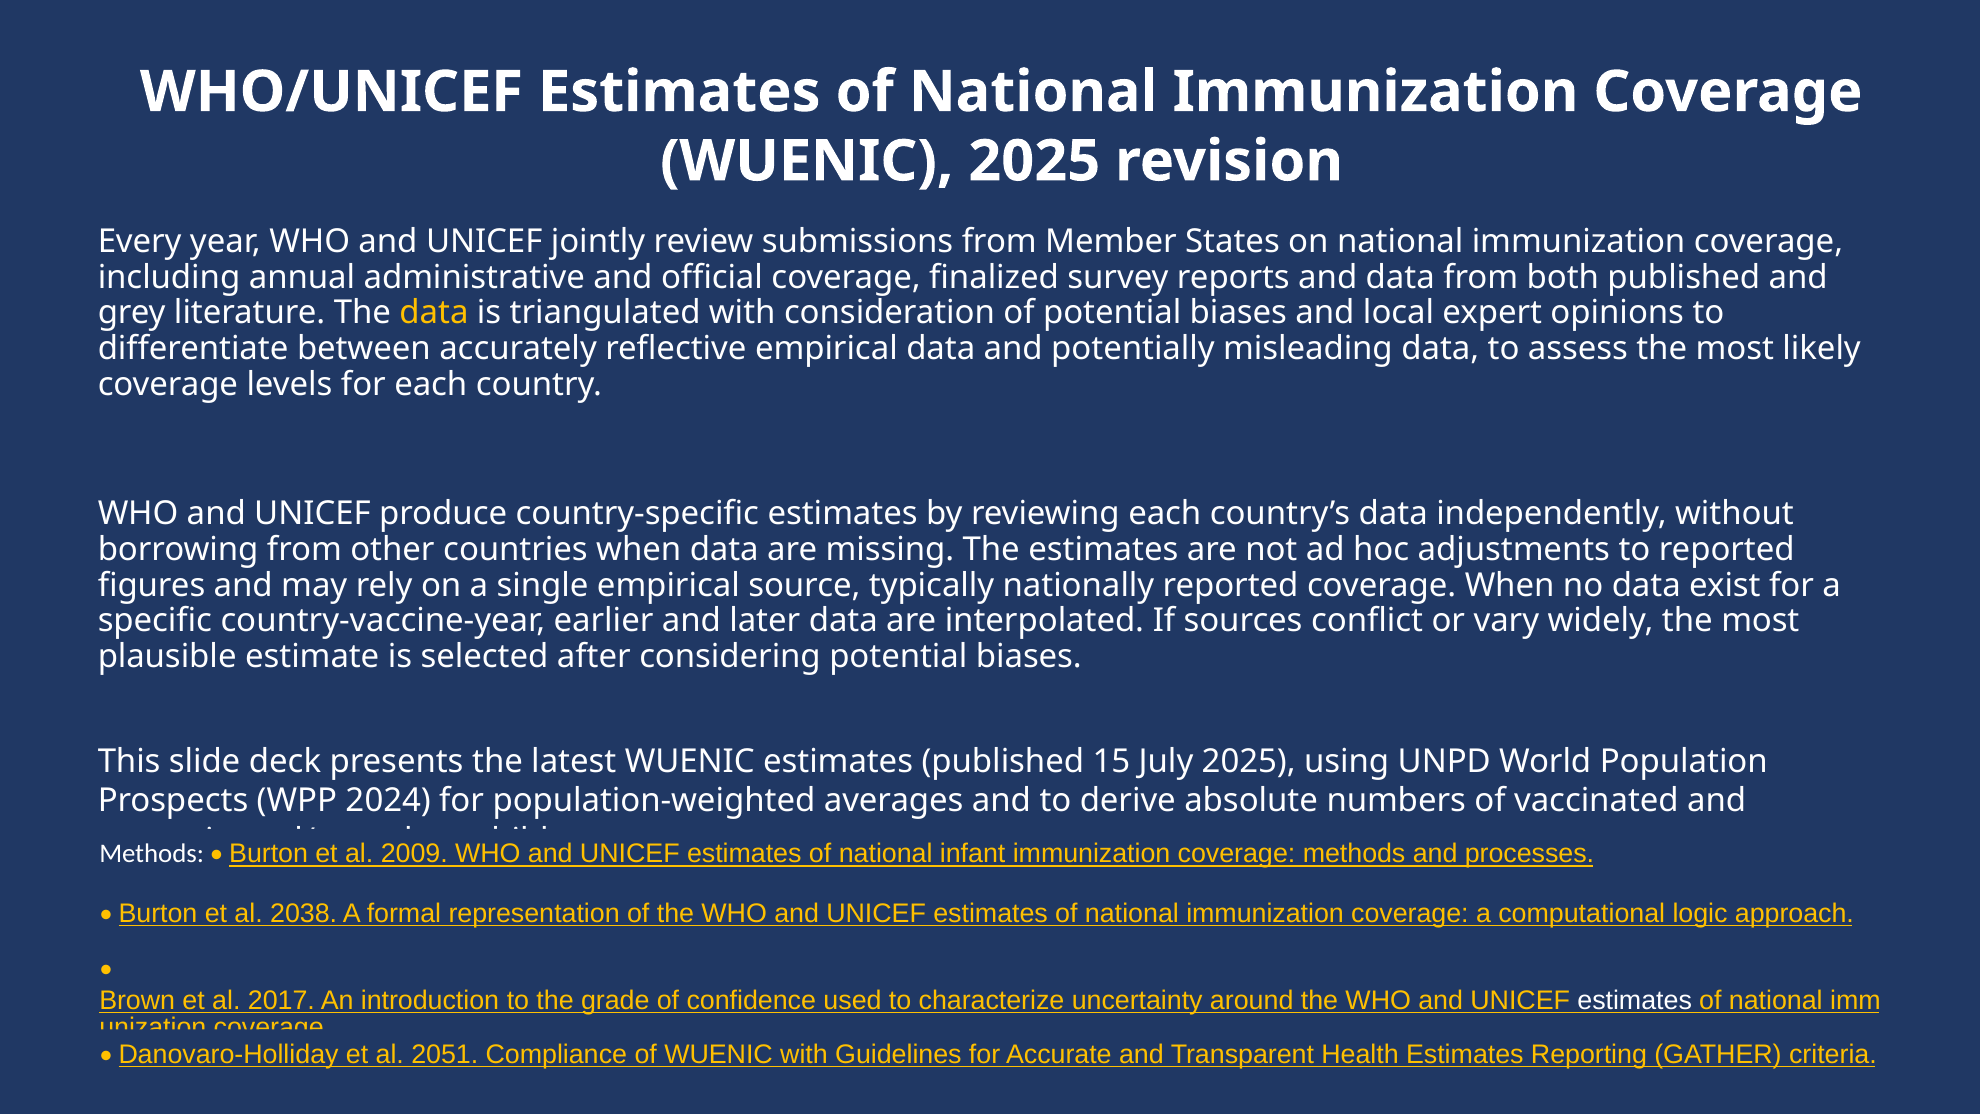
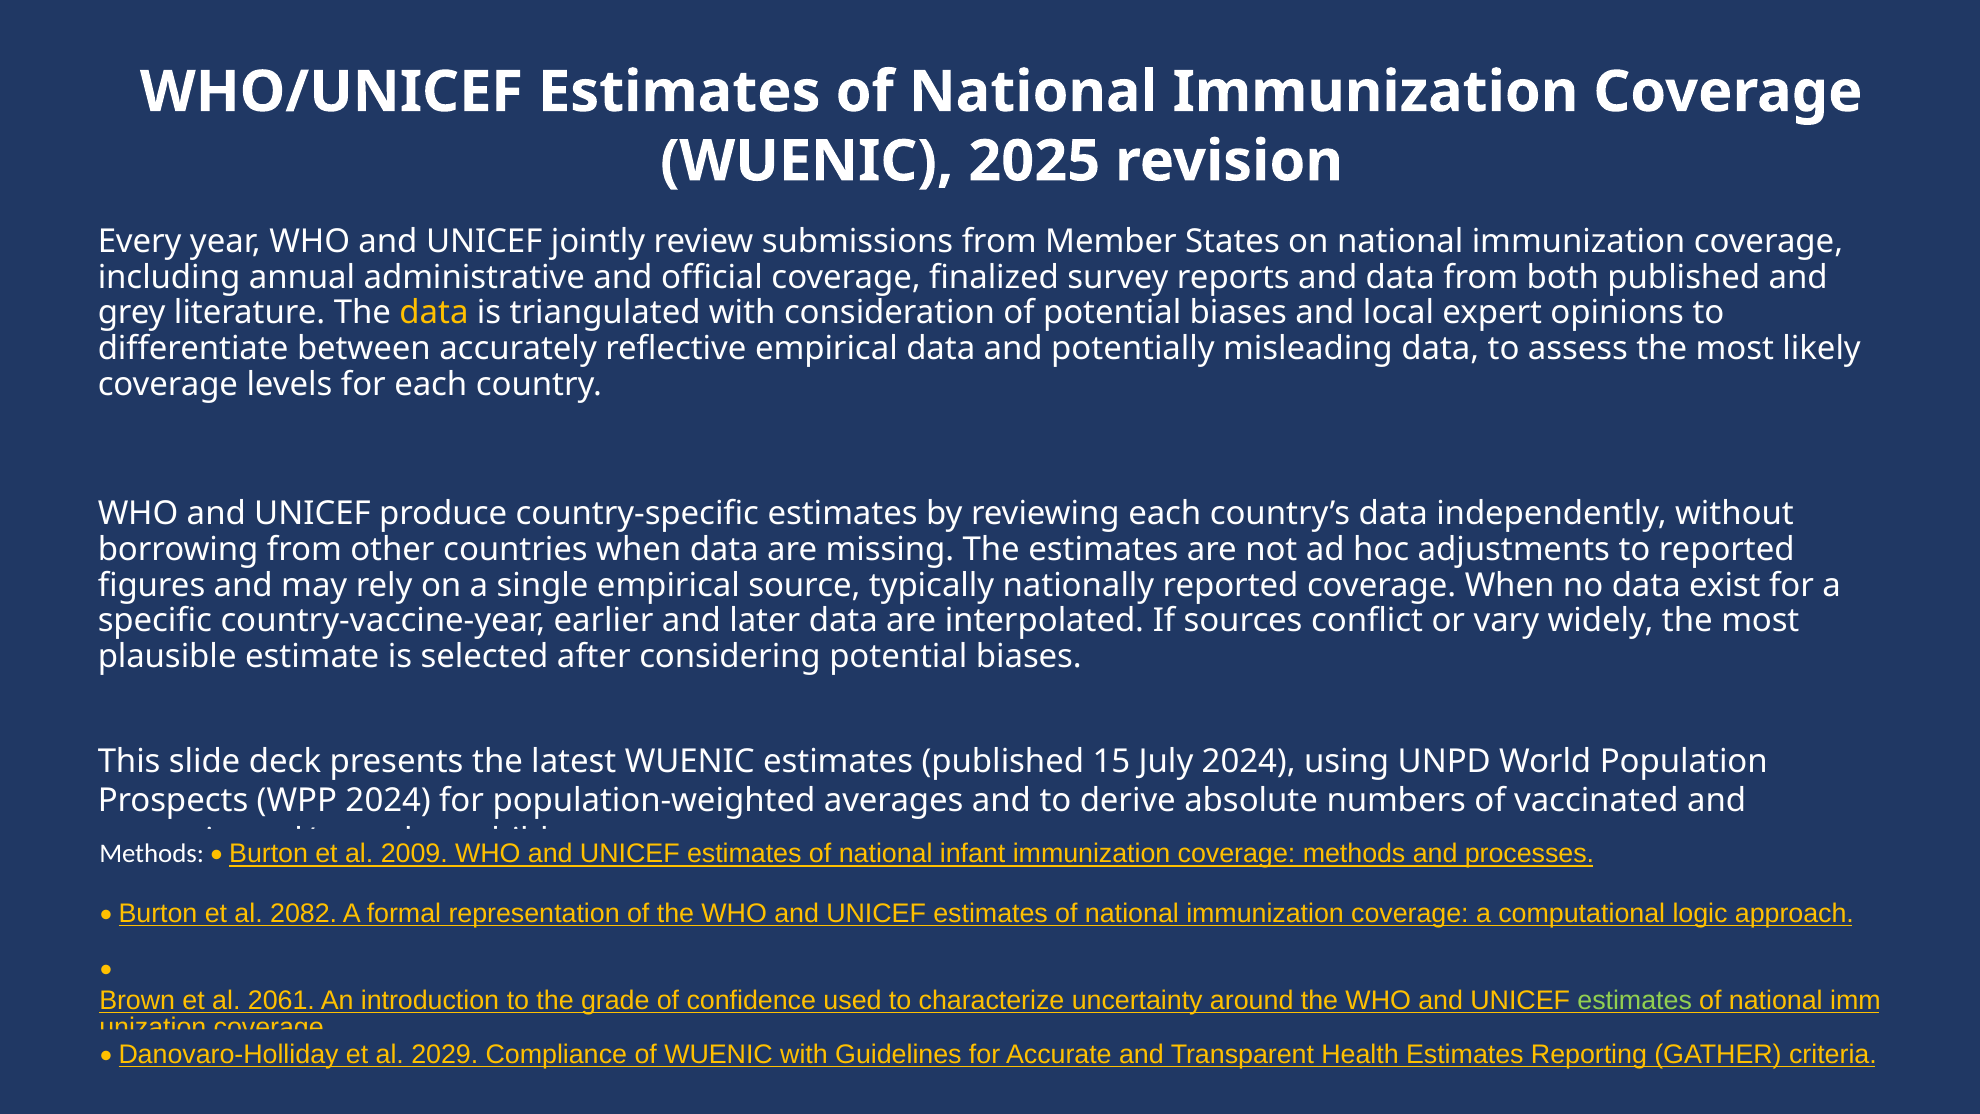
July 2025: 2025 -> 2024
2038: 2038 -> 2082
2017: 2017 -> 2061
estimates at (1635, 1000) colour: white -> light green
2051: 2051 -> 2029
